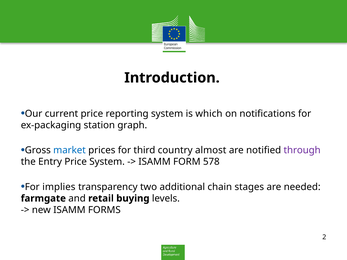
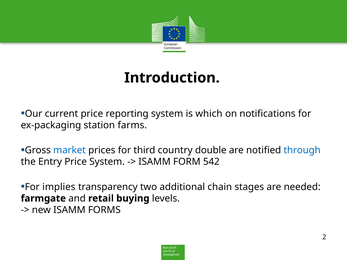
graph: graph -> farms
almost: almost -> double
through colour: purple -> blue
578: 578 -> 542
